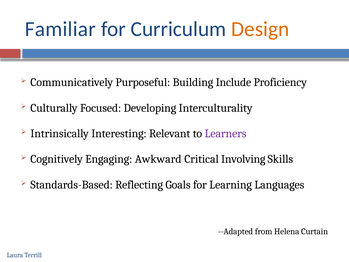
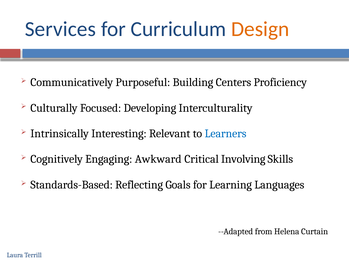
Familiar: Familiar -> Services
Include: Include -> Centers
Learners colour: purple -> blue
